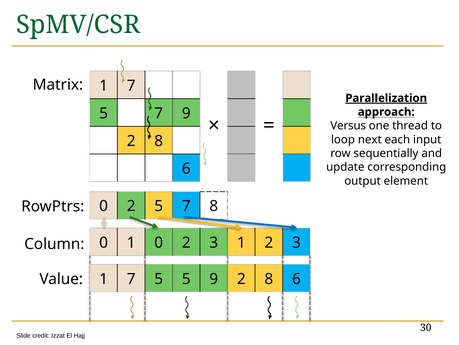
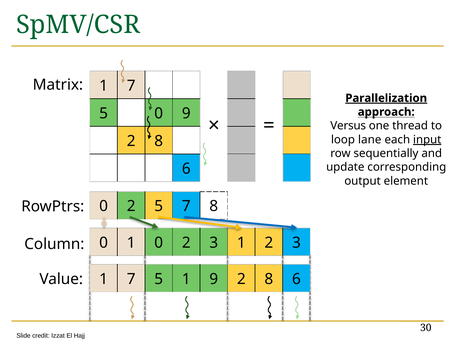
7 at (159, 113): 7 -> 0
next: next -> lane
input underline: none -> present
5 5: 5 -> 1
